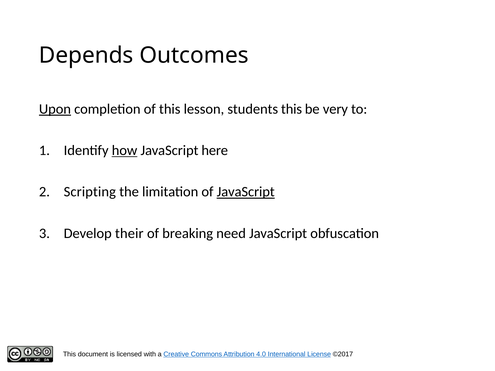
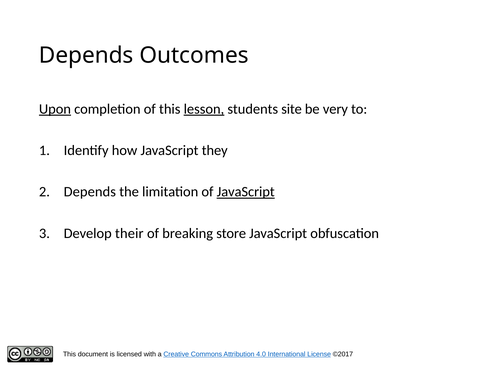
lesson underline: none -> present
students this: this -> site
how underline: present -> none
here: here -> they
Scripting at (90, 192): Scripting -> Depends
need: need -> store
